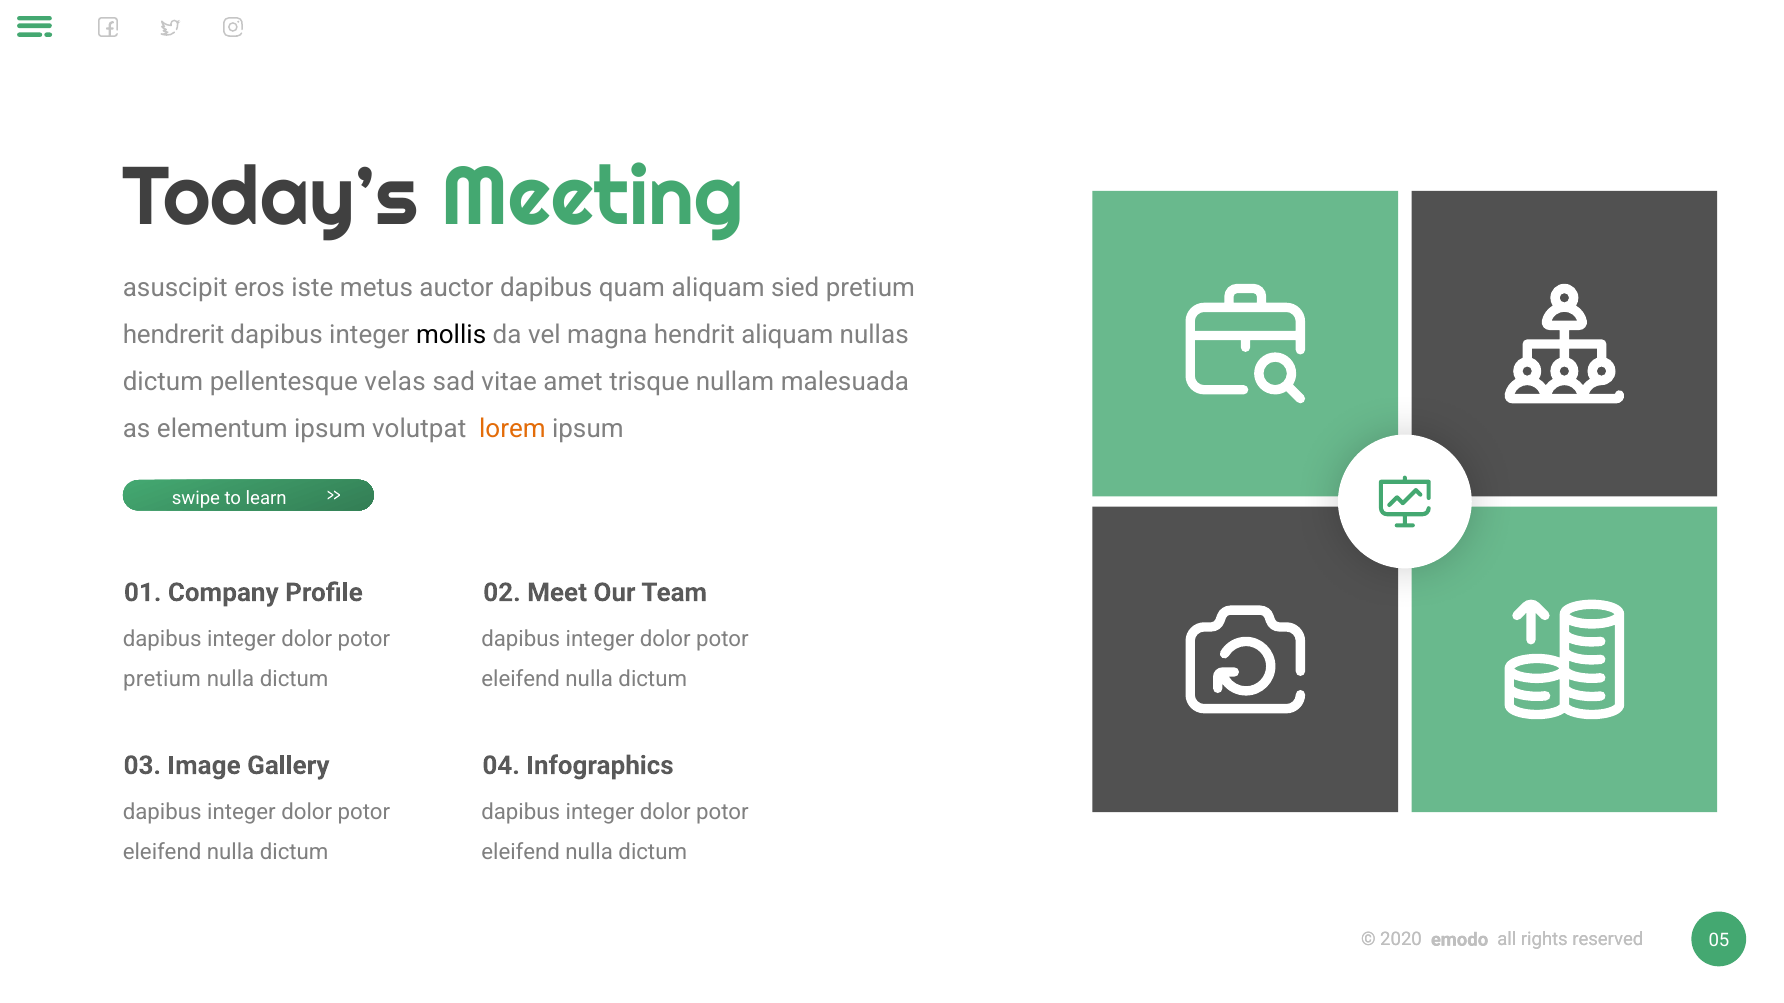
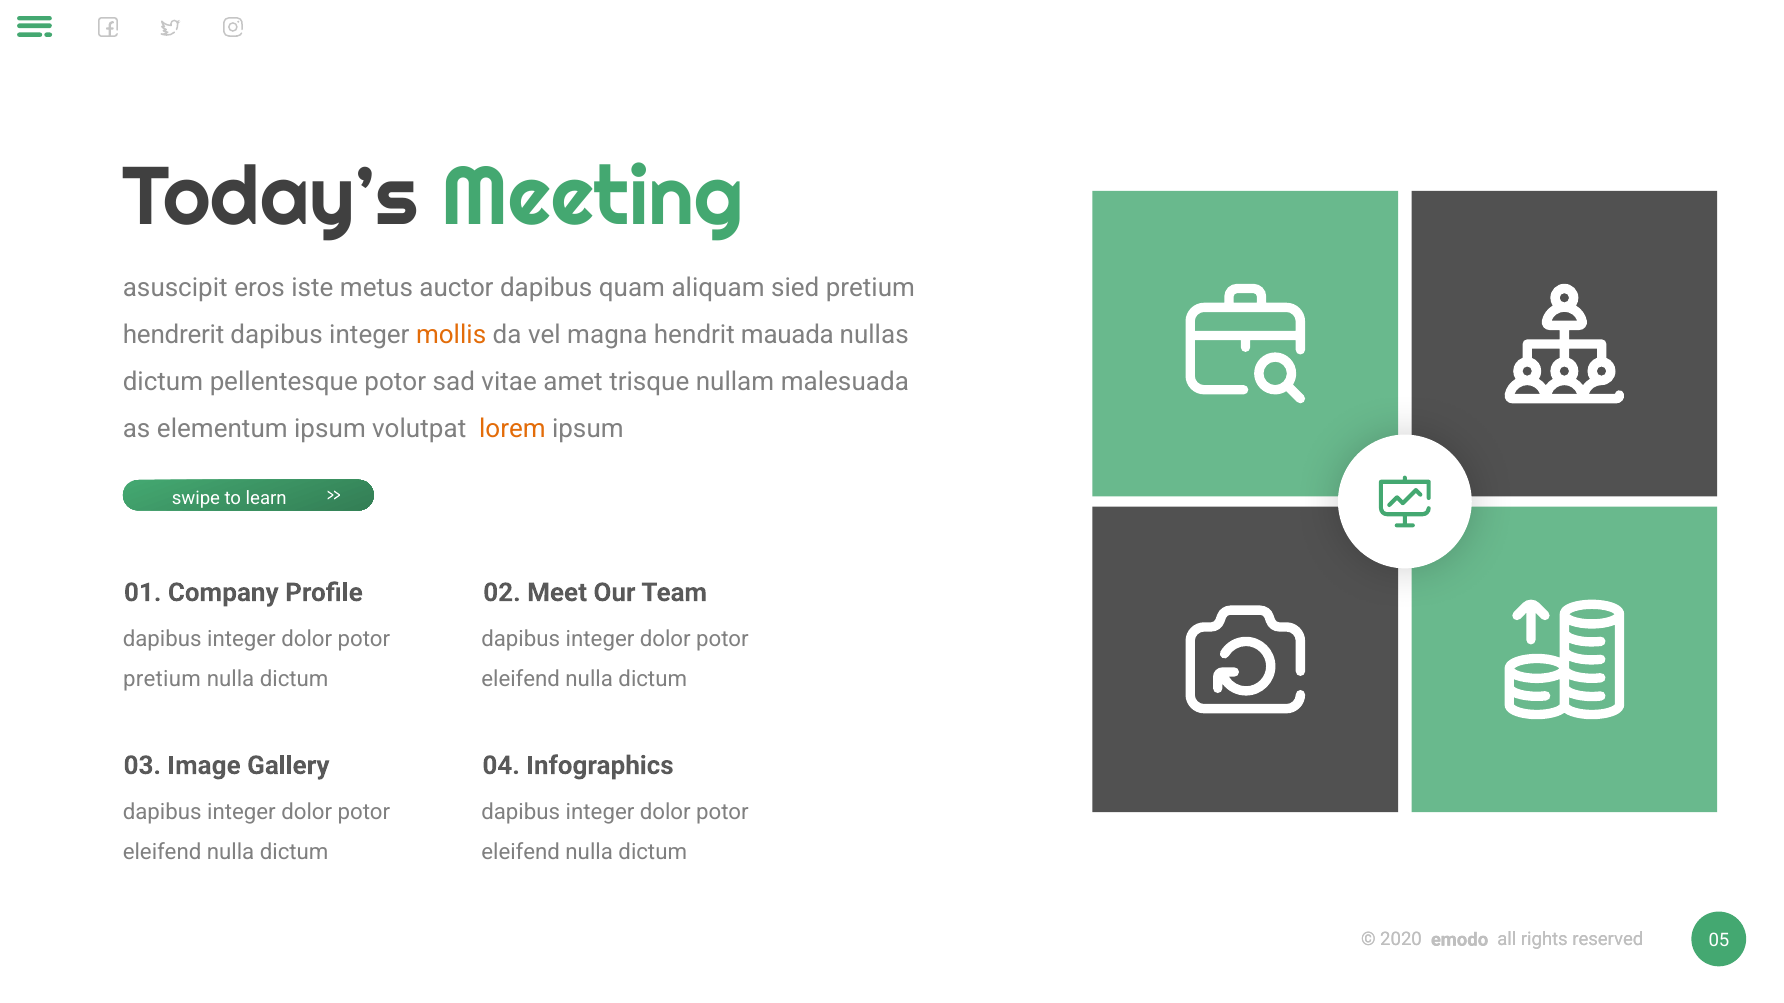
mollis colour: black -> orange
hendrit aliquam: aliquam -> mauada
pellentesque velas: velas -> potor
